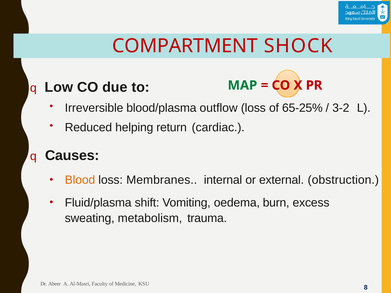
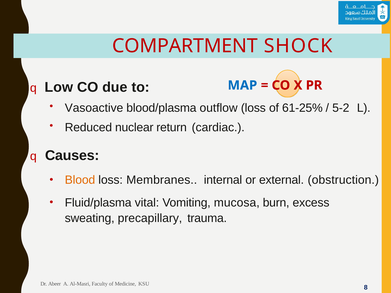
MAP colour: green -> blue
Irreversible: Irreversible -> Vasoactive
65-25%: 65-25% -> 61-25%
3-2: 3-2 -> 5-2
helping: helping -> nuclear
shift: shift -> vital
oedema: oedema -> mucosa
metabolism: metabolism -> precapillary
